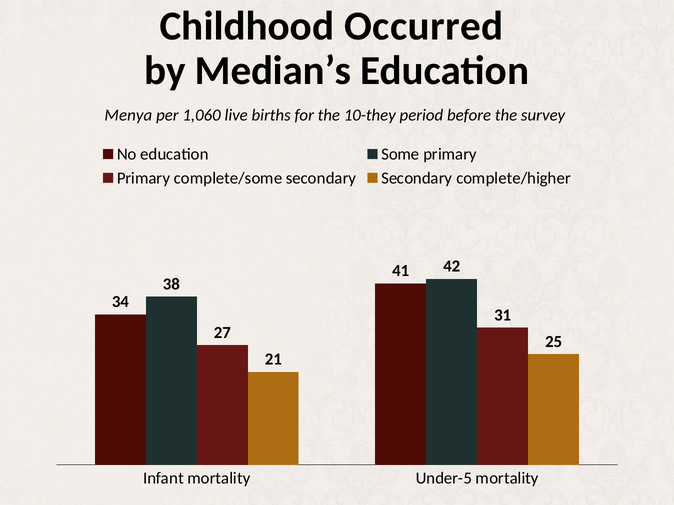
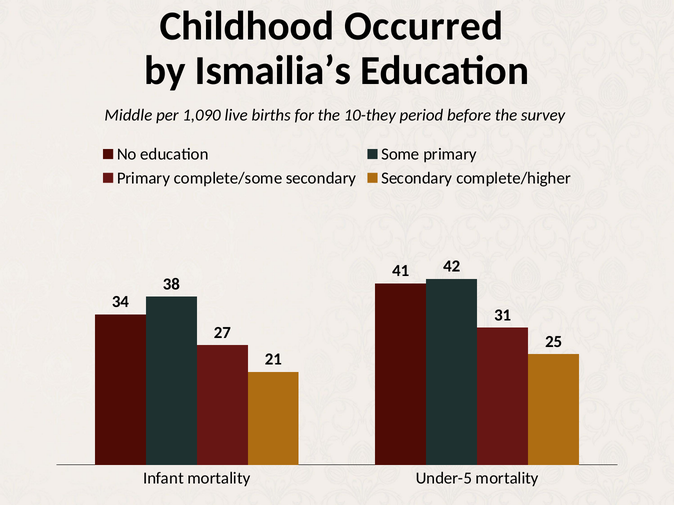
Median’s: Median’s -> Ismailia’s
Menya: Menya -> Middle
1,060: 1,060 -> 1,090
